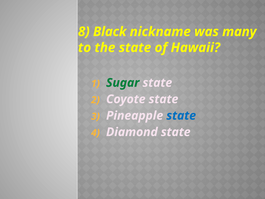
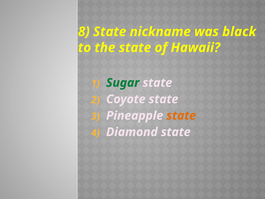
8 Black: Black -> State
many: many -> black
state at (181, 115) colour: blue -> orange
